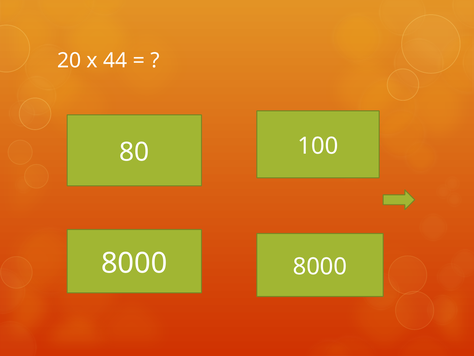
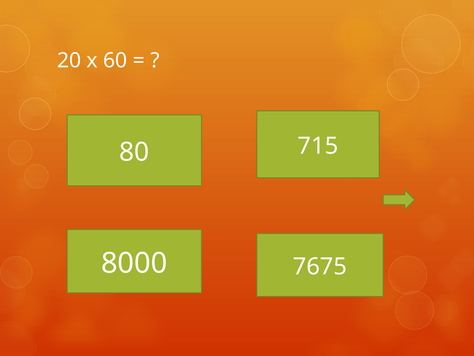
44: 44 -> 60
100: 100 -> 715
8000 8000: 8000 -> 7675
